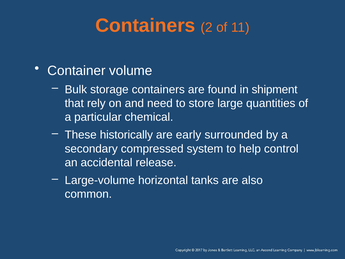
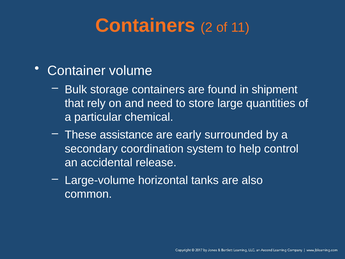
historically: historically -> assistance
compressed: compressed -> coordination
